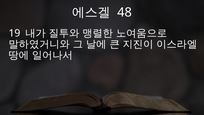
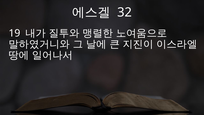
48: 48 -> 32
